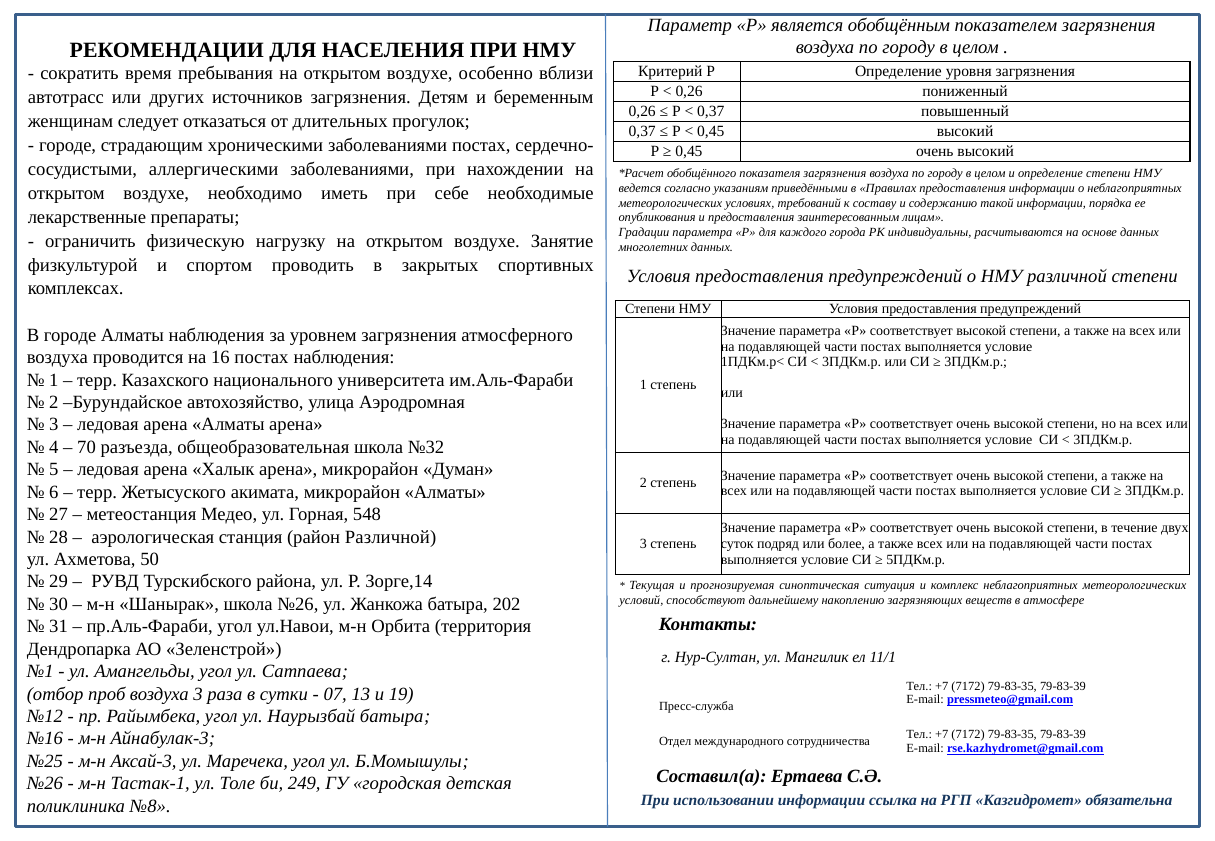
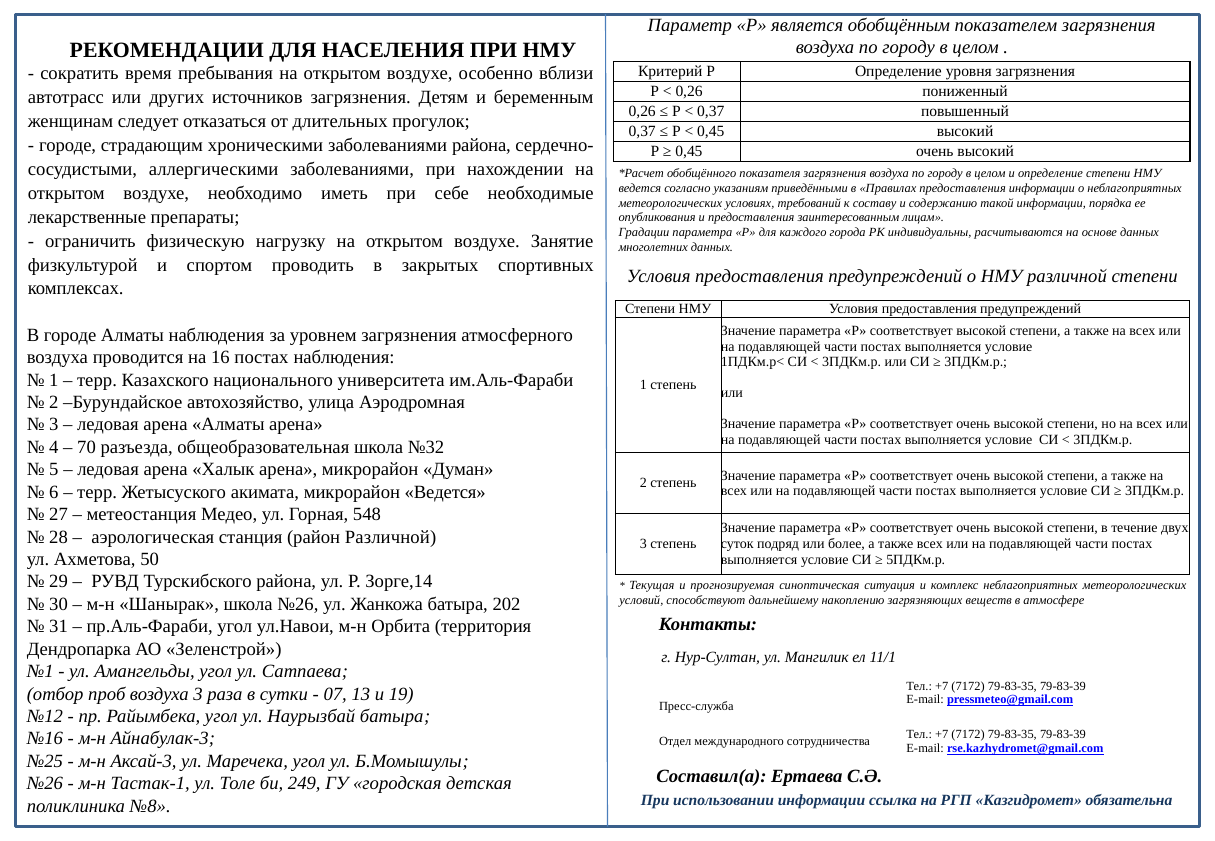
заболеваниями постах: постах -> района
микрорайон Алматы: Алматы -> Ведется
